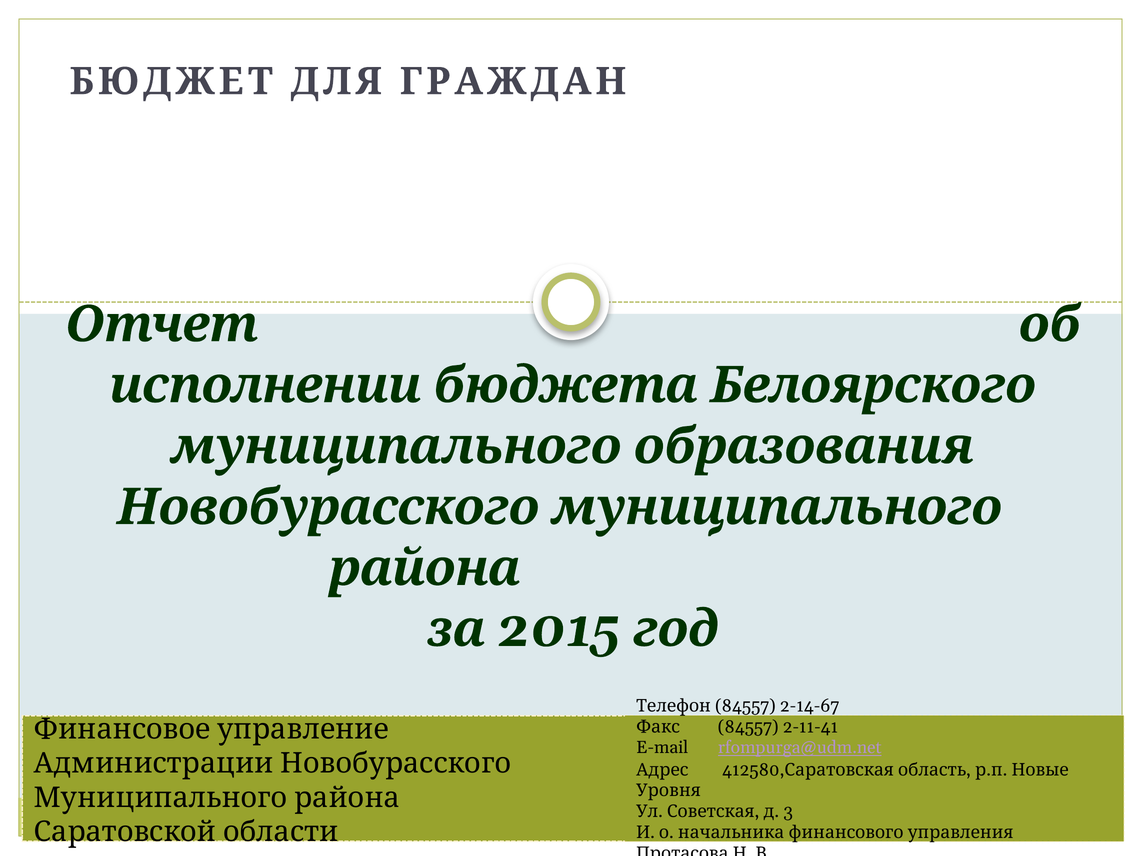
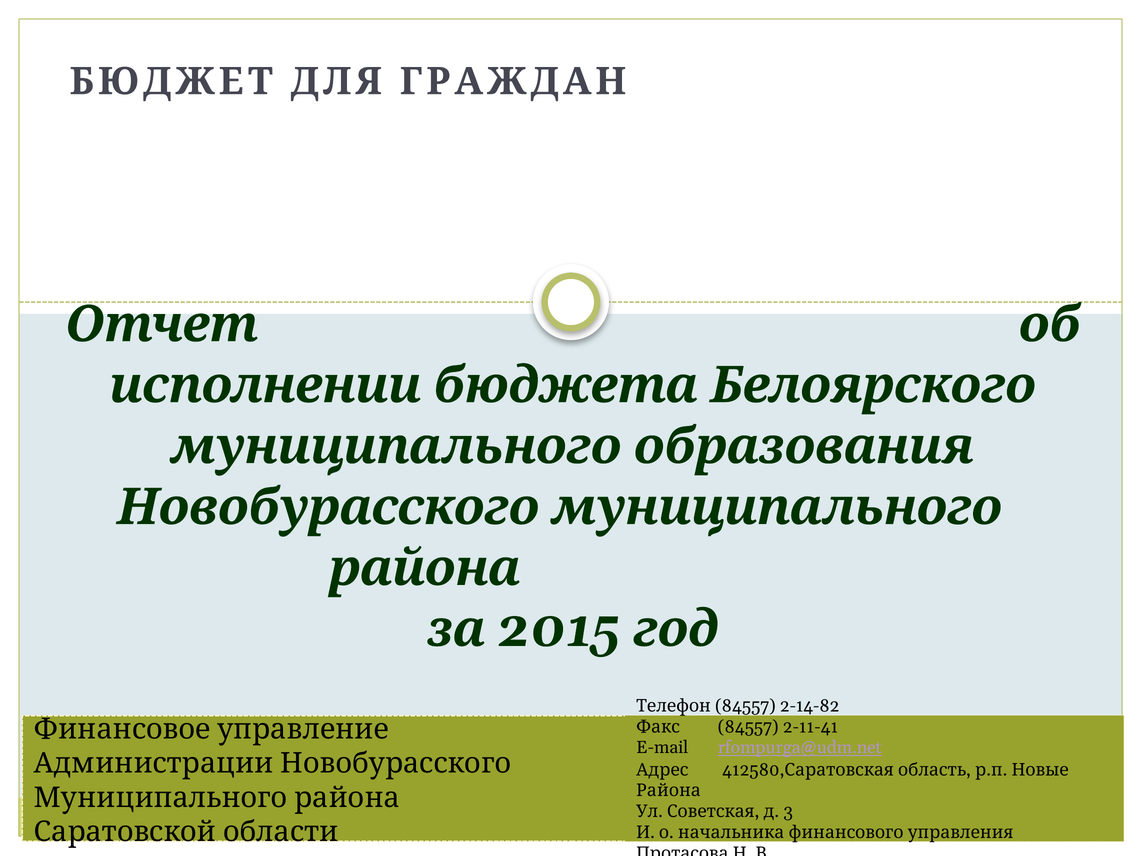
2-14-67: 2-14-67 -> 2-14-82
Уровня at (669, 791): Уровня -> Района
